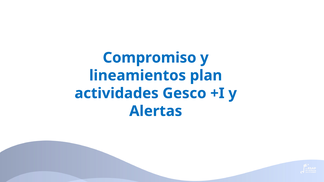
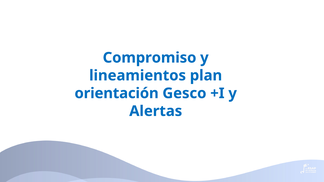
actividades: actividades -> orientación
